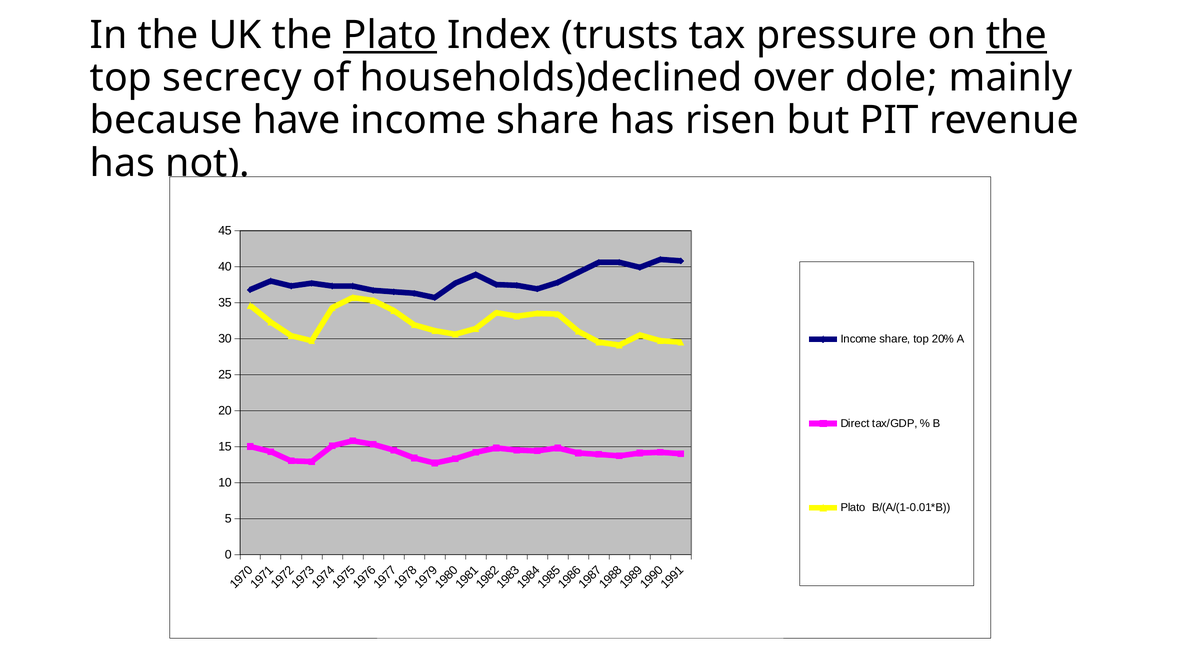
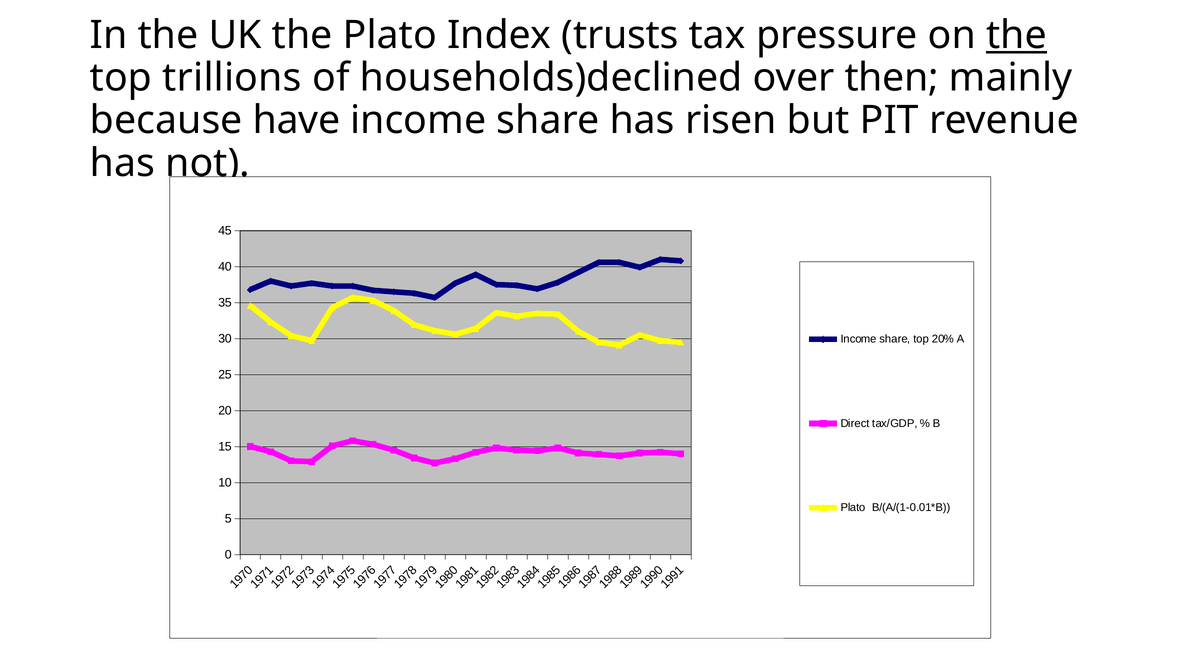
Plato at (390, 35) underline: present -> none
secrecy: secrecy -> trillions
dole: dole -> then
